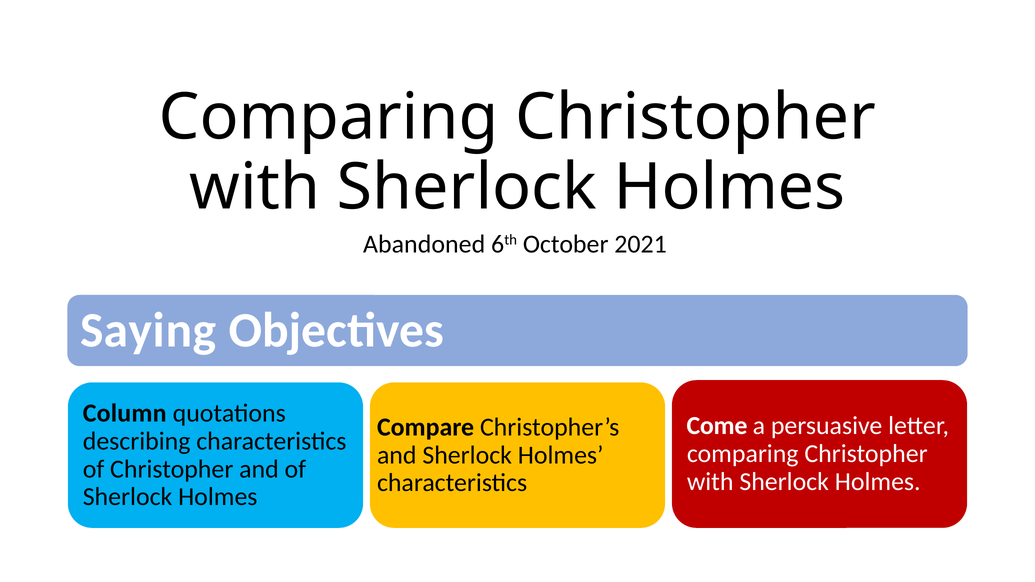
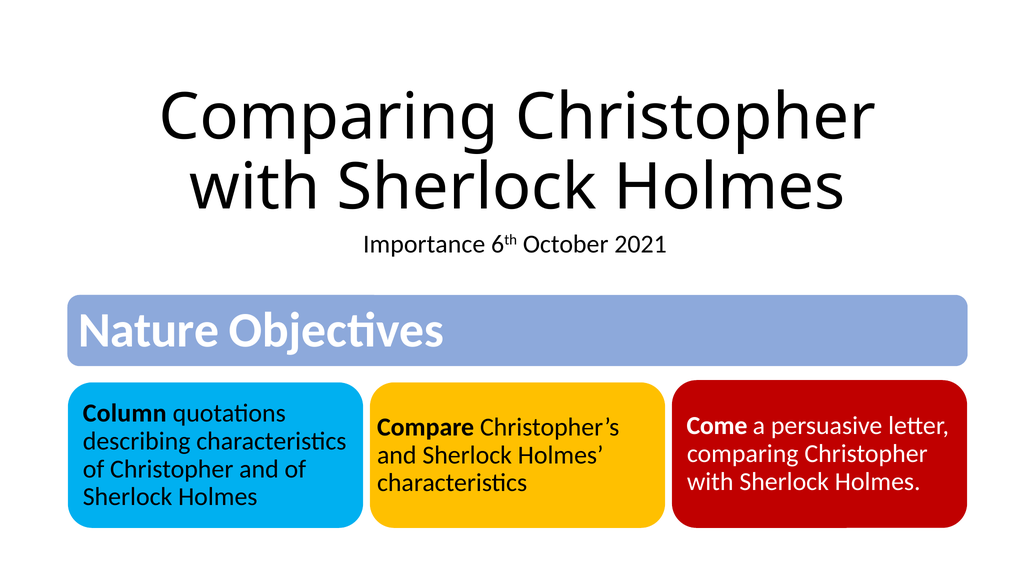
Abandoned: Abandoned -> Importance
Saying: Saying -> Nature
